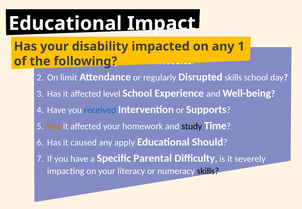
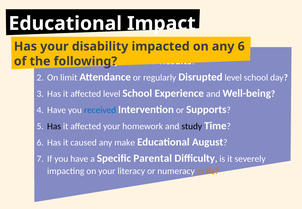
any 1: 1 -> 6
Disrupted skills: skills -> level
Has at (54, 126) colour: orange -> black
apply: apply -> make
Should: Should -> August
skills at (208, 171) colour: black -> orange
